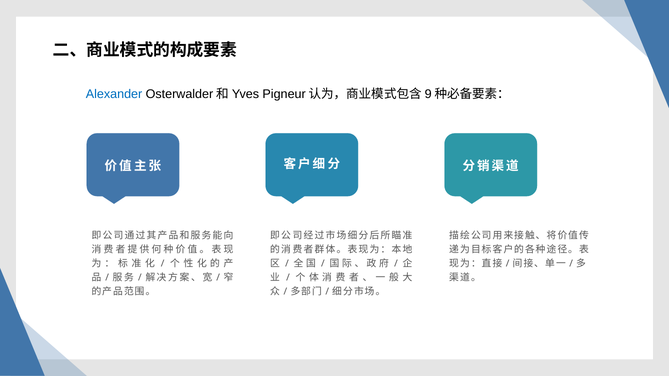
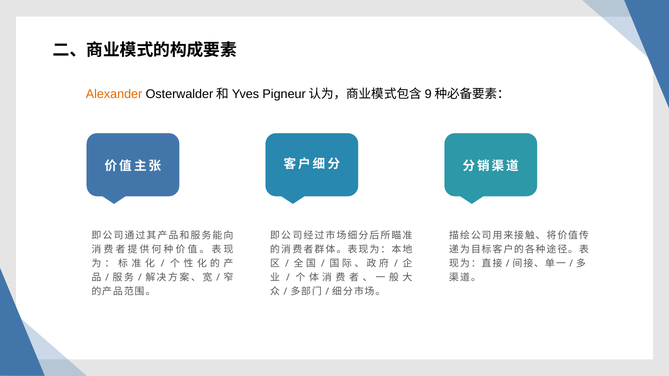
Alexander colour: blue -> orange
